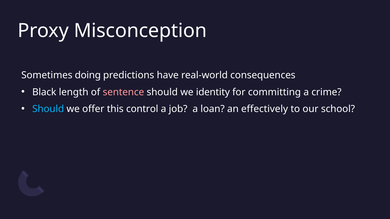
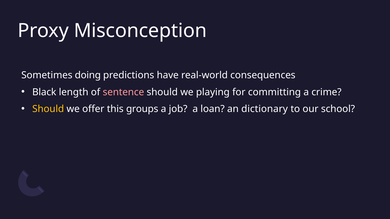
identity: identity -> playing
Should at (48, 109) colour: light blue -> yellow
control: control -> groups
effectively: effectively -> dictionary
